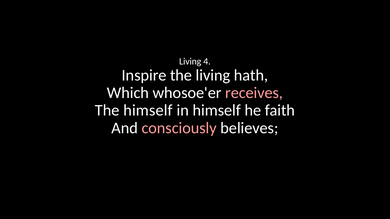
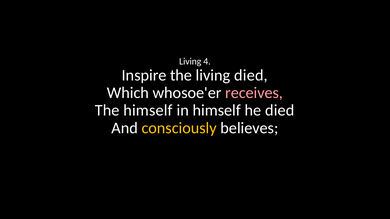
living hath: hath -> died
he faith: faith -> died
consciously colour: pink -> yellow
